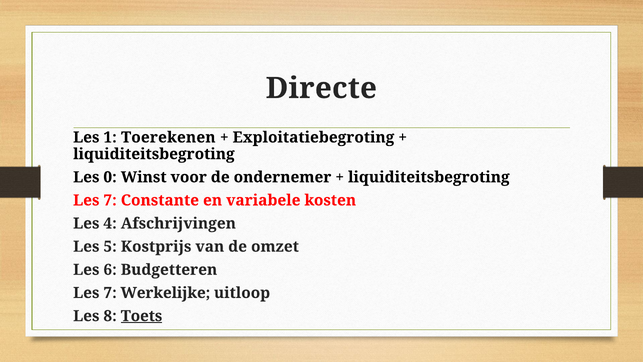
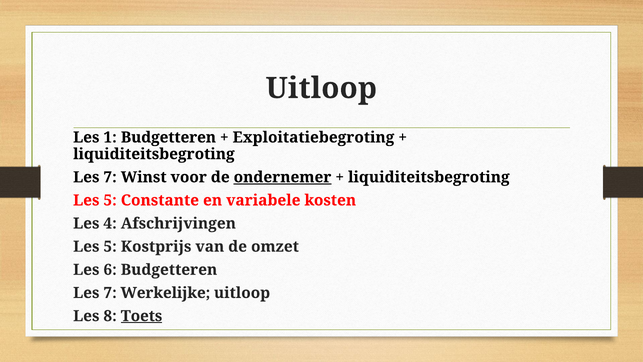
Directe at (321, 88): Directe -> Uitloop
1 Toerekenen: Toerekenen -> Budgetteren
0 at (110, 177): 0 -> 7
ondernemer underline: none -> present
7 at (110, 200): 7 -> 5
